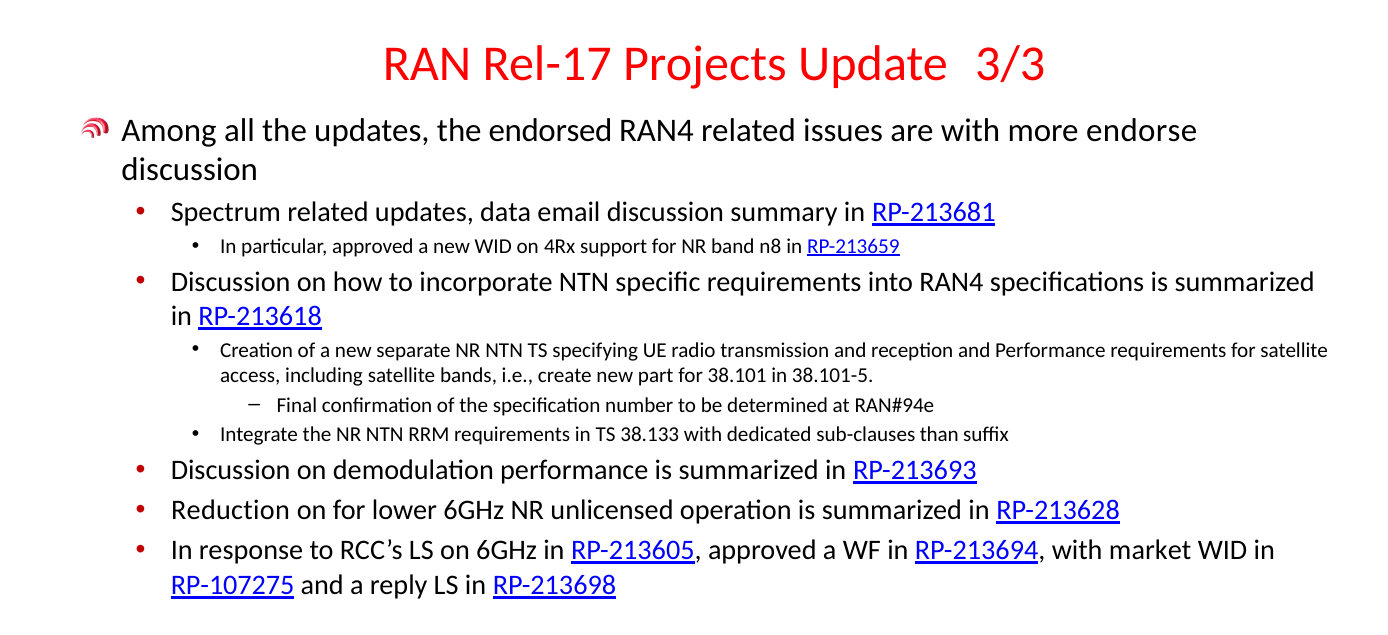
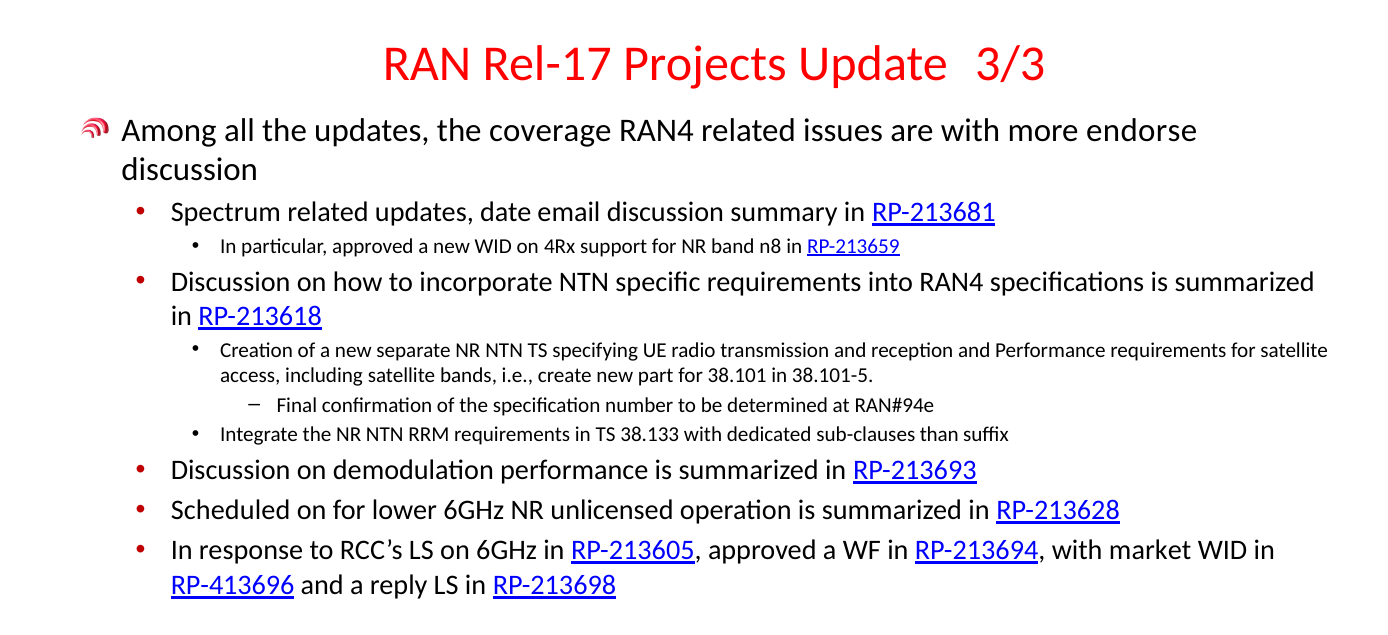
endorsed: endorsed -> coverage
data: data -> date
Reduction: Reduction -> Scheduled
RP-107275: RP-107275 -> RP-413696
